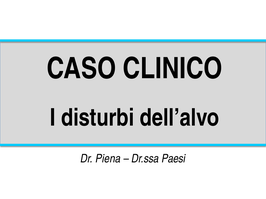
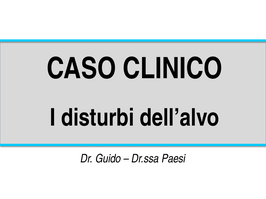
Piena: Piena -> Guido
